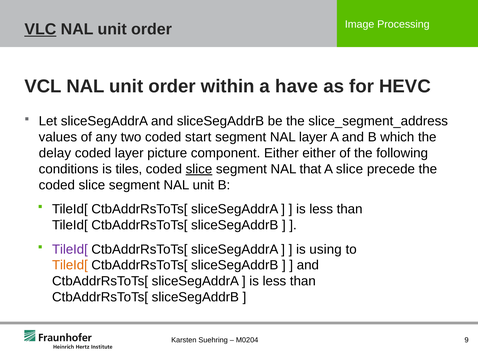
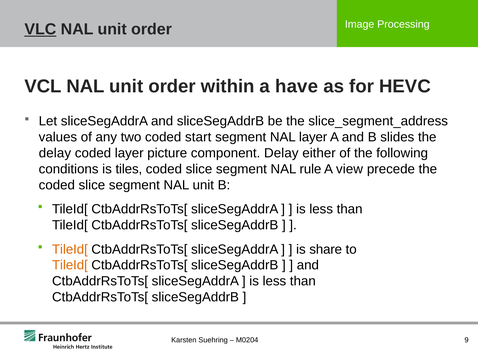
which: which -> slides
component Either: Either -> Delay
slice at (199, 169) underline: present -> none
that: that -> rule
A slice: slice -> view
TileId[ at (70, 249) colour: purple -> orange
using: using -> share
